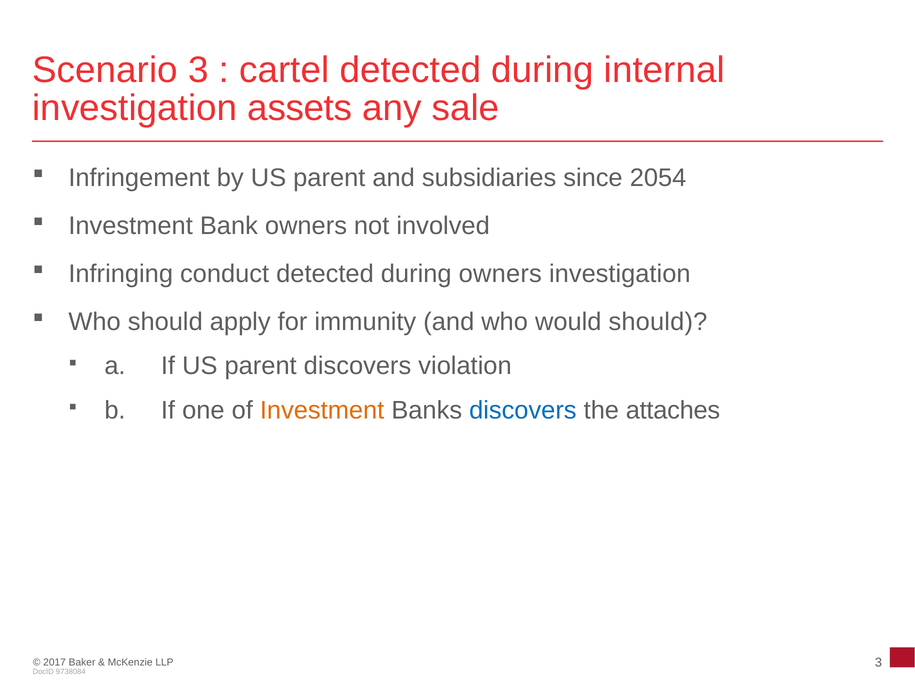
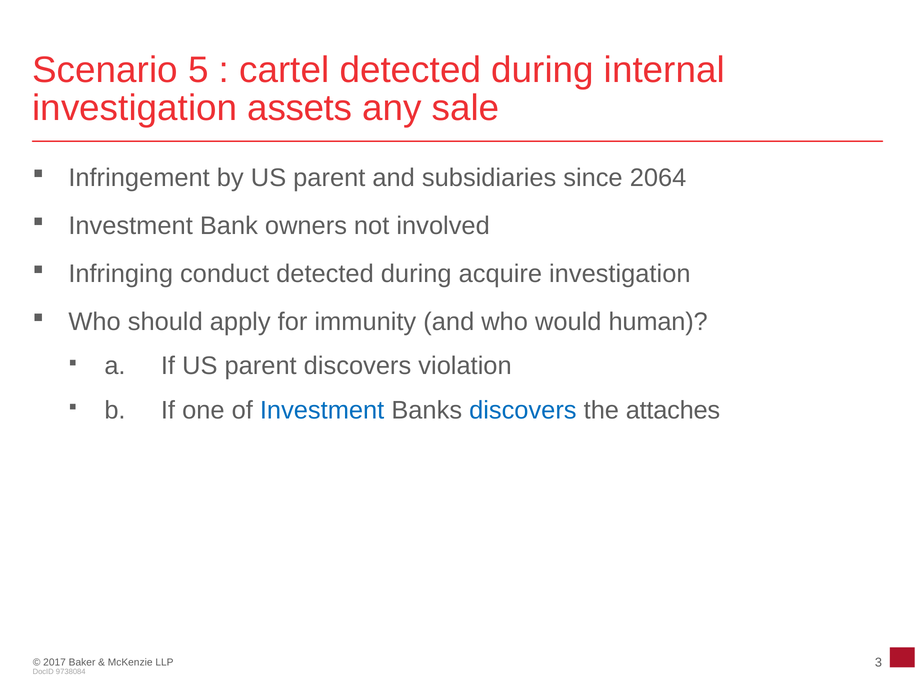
Scenario 3: 3 -> 5
2054: 2054 -> 2064
during owners: owners -> acquire
would should: should -> human
Investment at (322, 410) colour: orange -> blue
